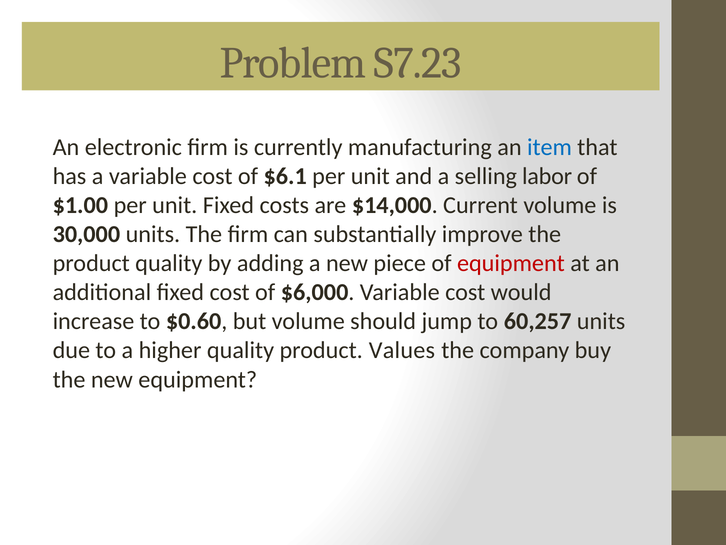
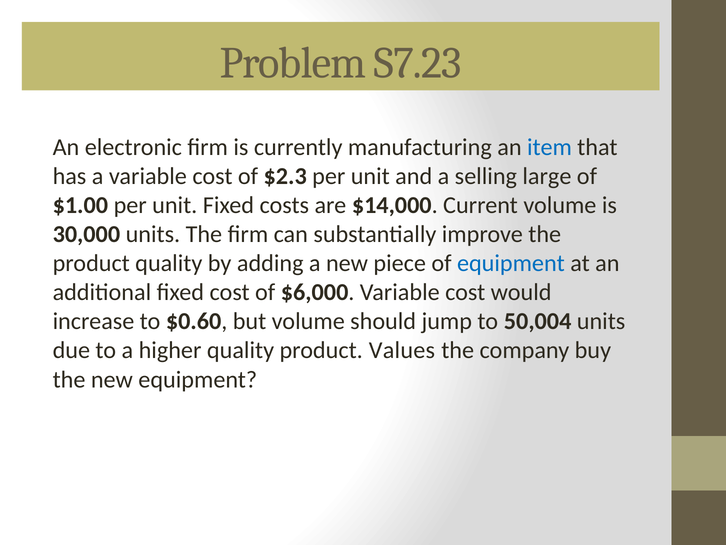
$6.1: $6.1 -> $2.3
labor: labor -> large
equipment at (511, 263) colour: red -> blue
60,257: 60,257 -> 50,004
